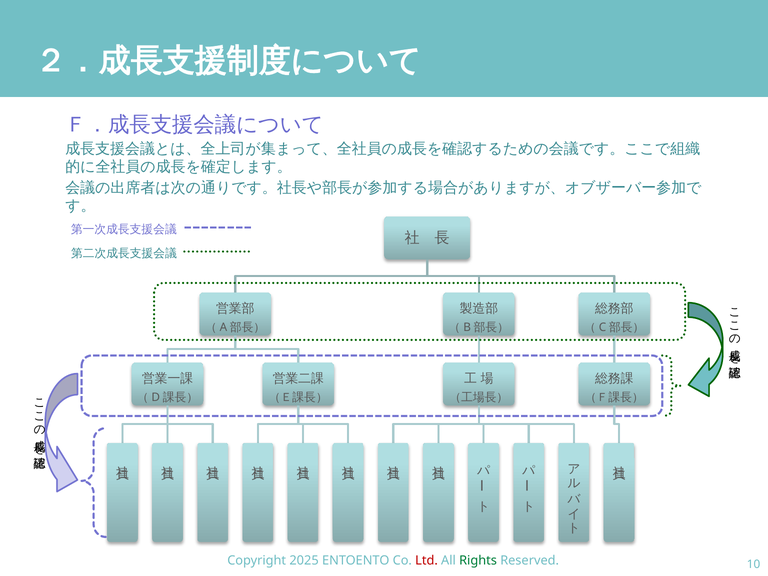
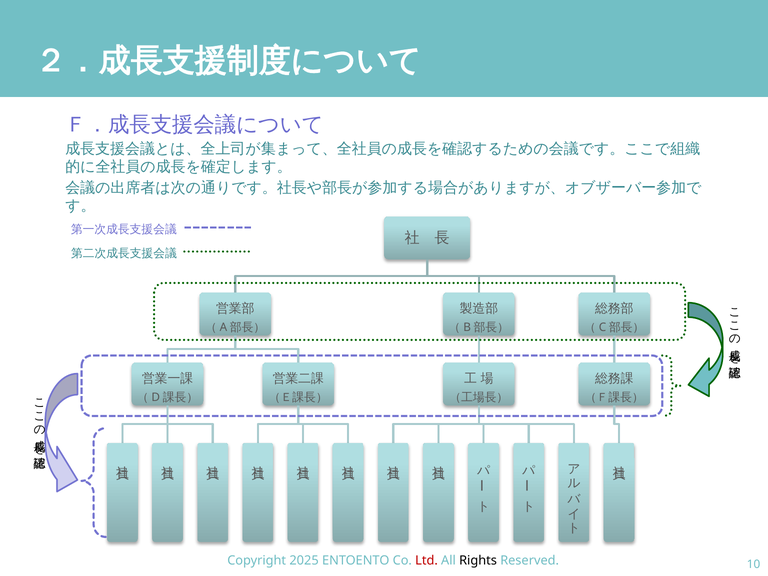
Rights colour: green -> black
